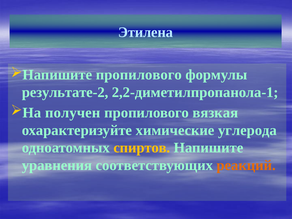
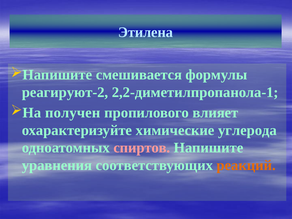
Напишите пропилового: пропилового -> смешивается
результате-2: результате-2 -> реагируют-2
вязкая: вязкая -> влияет
спиртов colour: yellow -> pink
